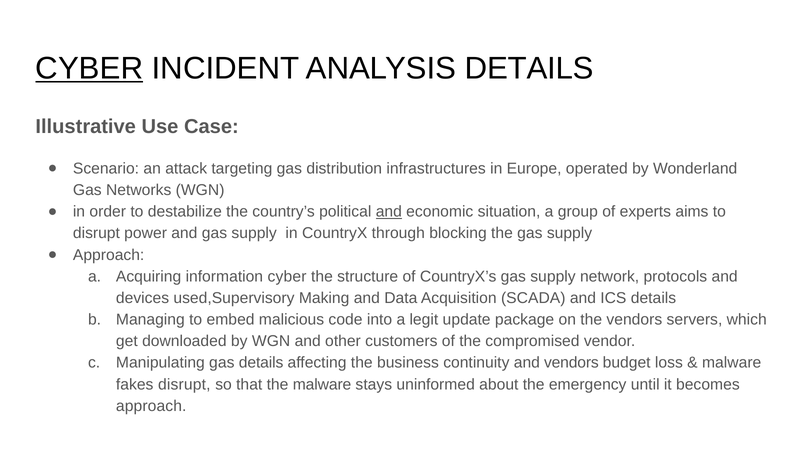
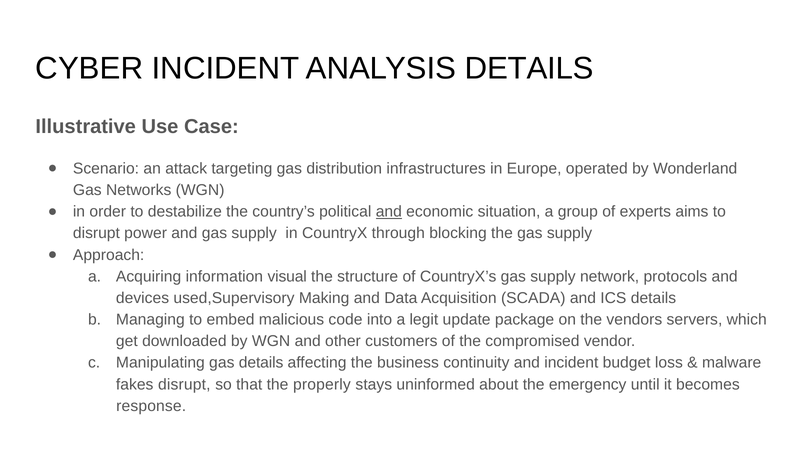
CYBER at (89, 68) underline: present -> none
information cyber: cyber -> visual
and vendors: vendors -> incident
the malware: malware -> properly
approach at (151, 406): approach -> response
